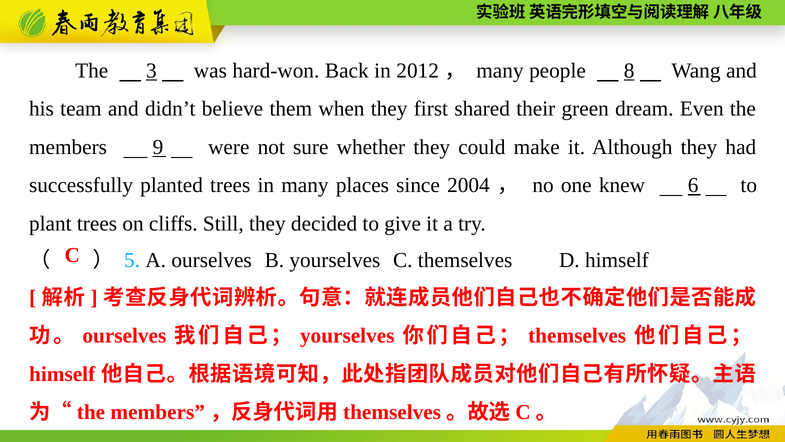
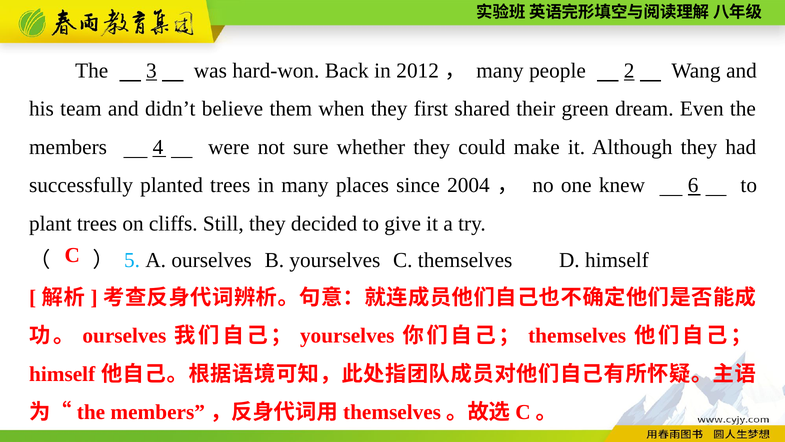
8: 8 -> 2
9: 9 -> 4
